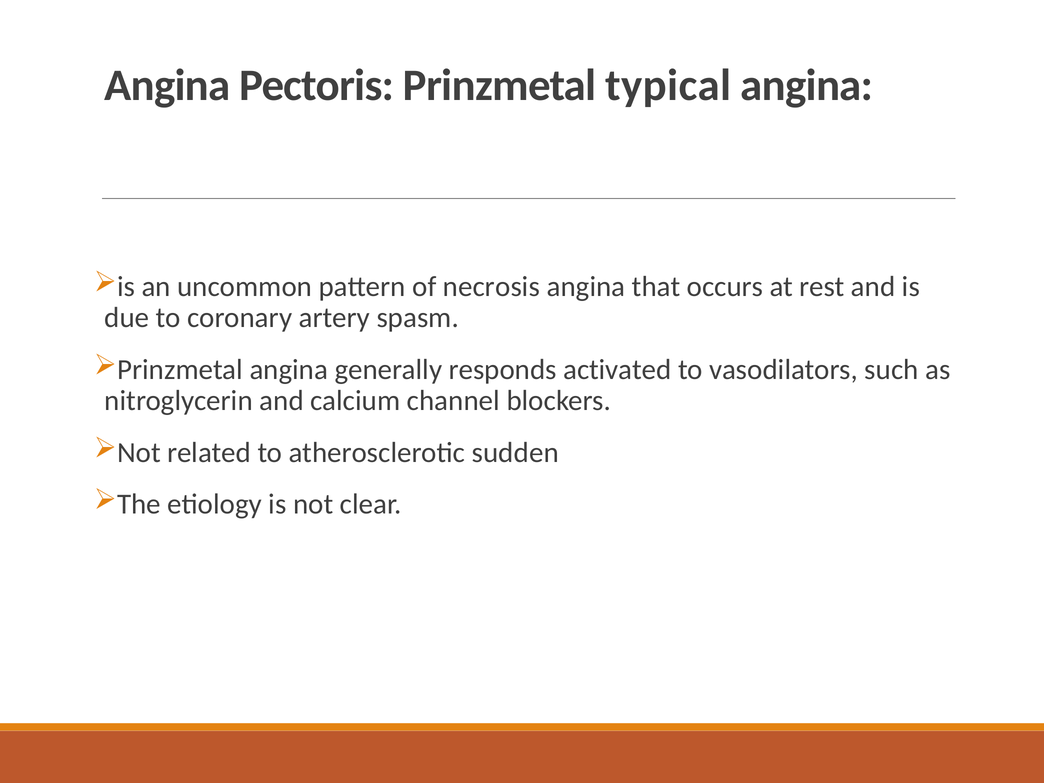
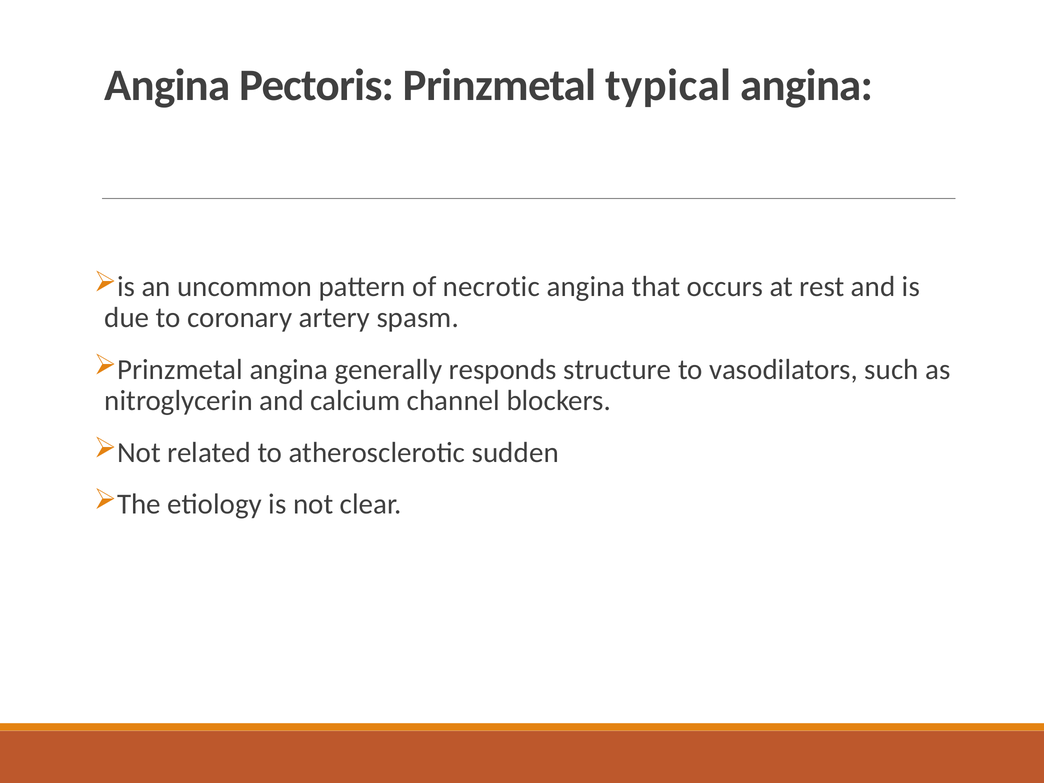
necrosis: necrosis -> necrotic
activated: activated -> structure
